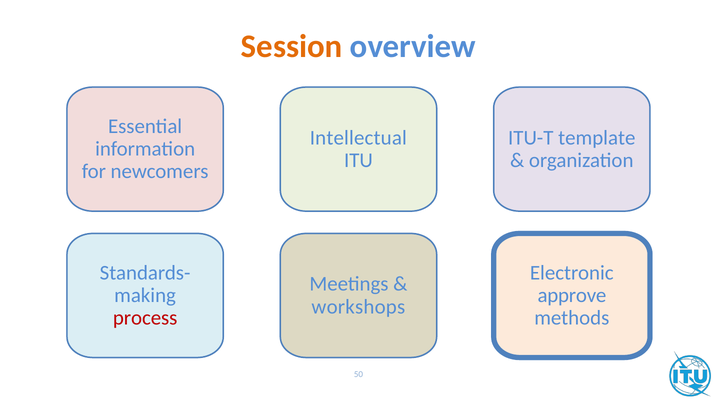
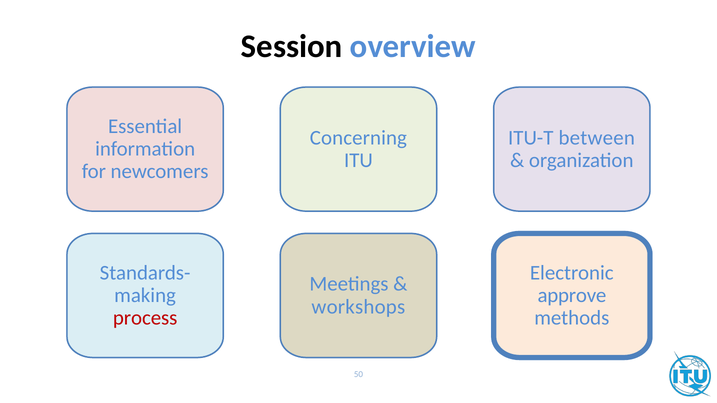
Session colour: orange -> black
Intellectual: Intellectual -> Concerning
template: template -> between
